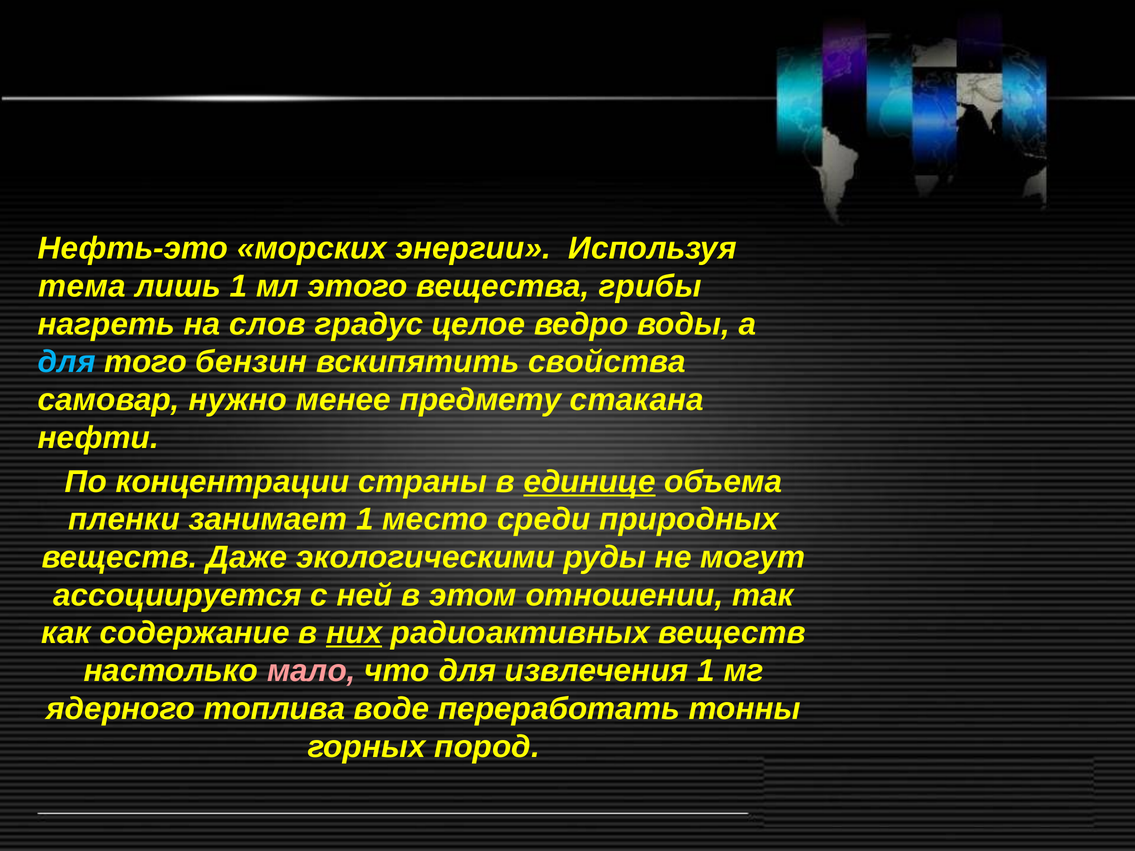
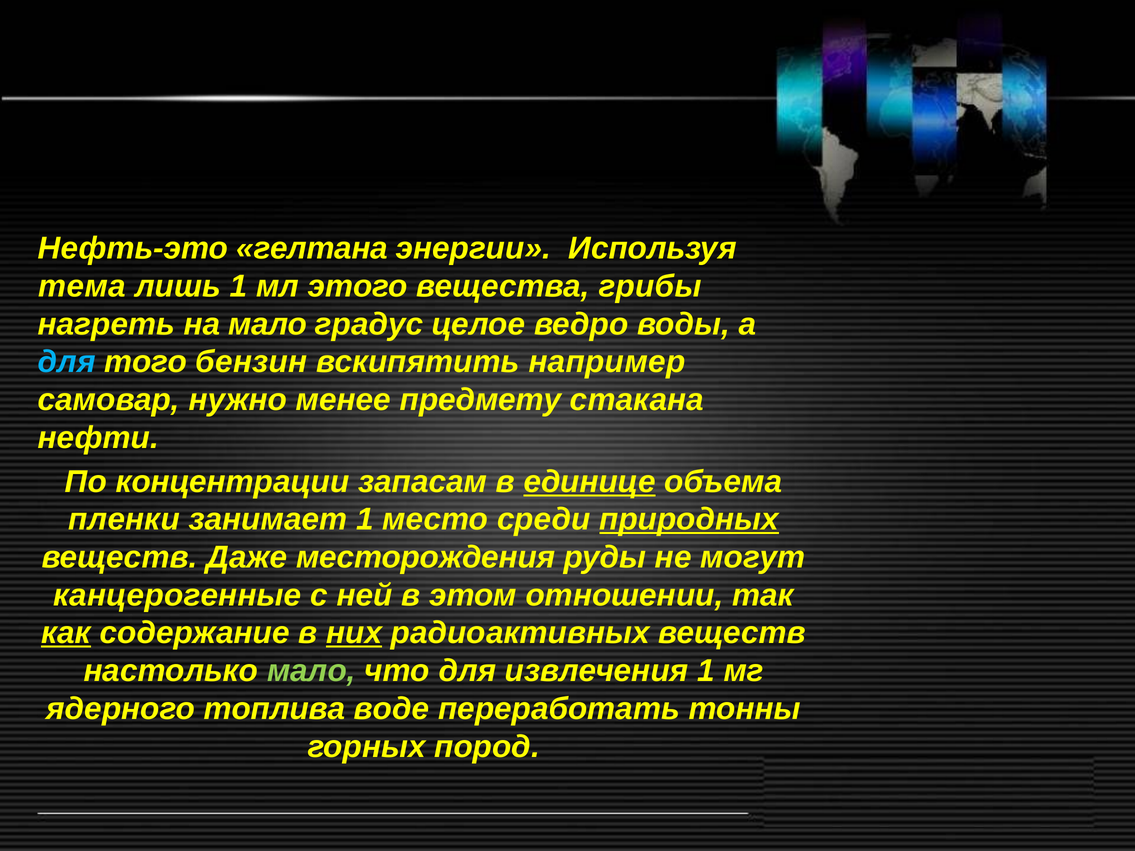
морских: морских -> гелтана
на слов: слов -> мало
свойства: свойства -> например
страны: страны -> запасам
природных underline: none -> present
экологическими: экологическими -> месторождения
ассоциируется: ассоциируется -> канцерогенные
как underline: none -> present
мало at (311, 671) colour: pink -> light green
